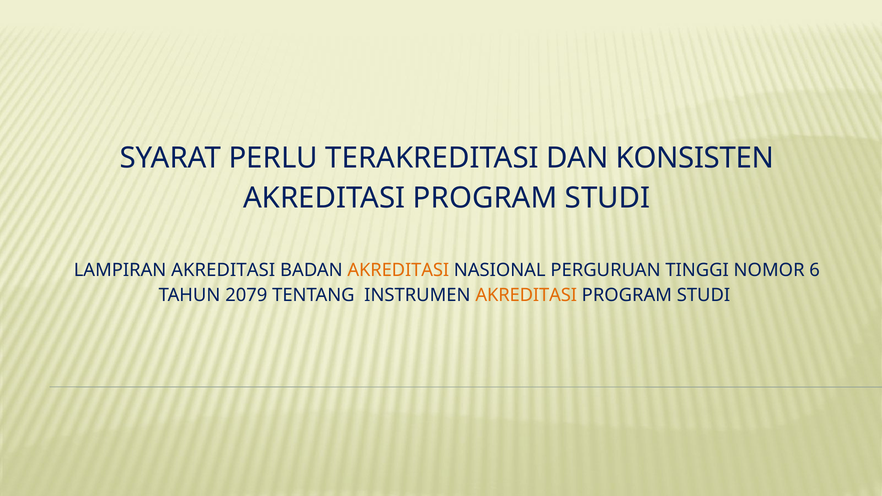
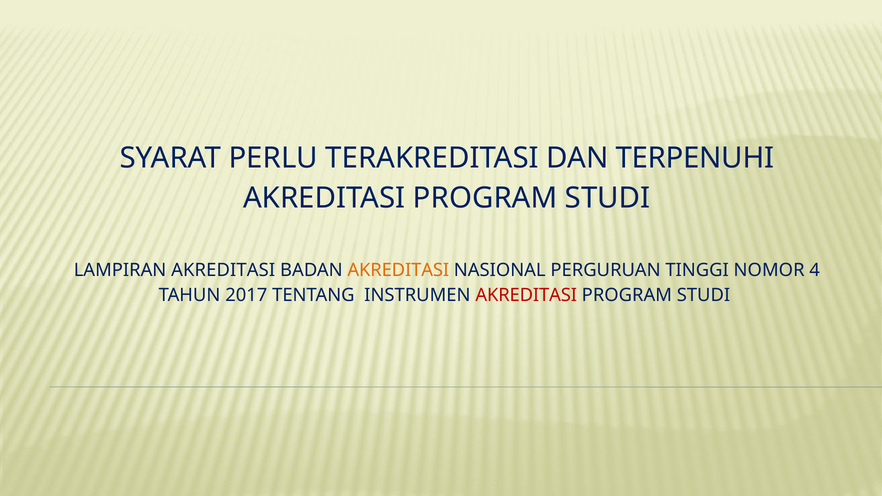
KONSISTEN: KONSISTEN -> TERPENUHI
6: 6 -> 4
2079: 2079 -> 2017
AKREDITASI at (526, 295) colour: orange -> red
